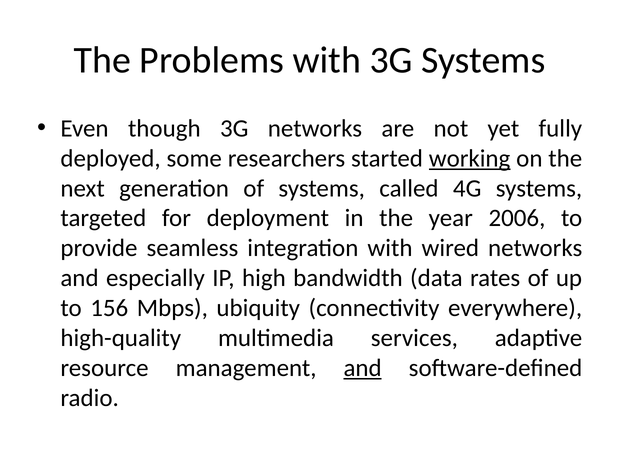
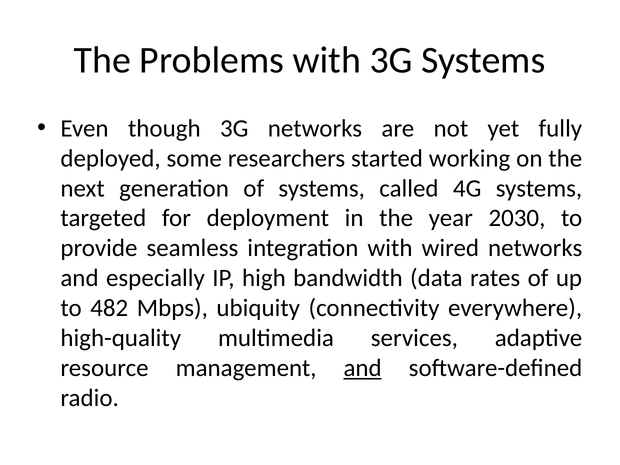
working underline: present -> none
2006: 2006 -> 2030
156: 156 -> 482
